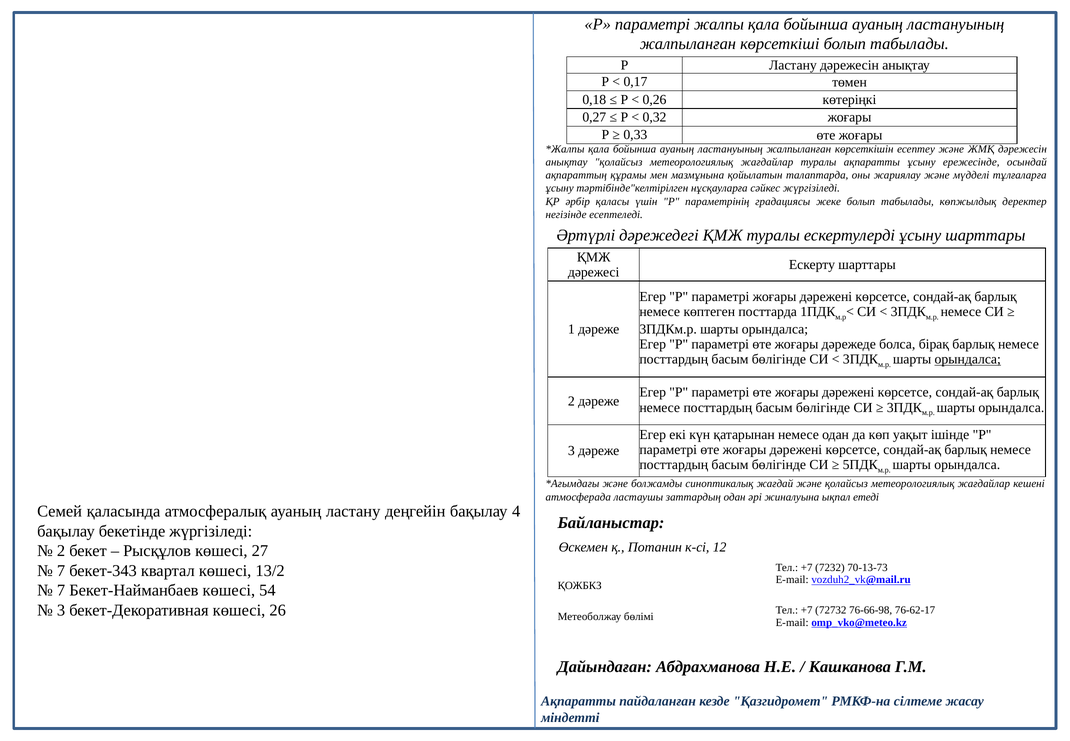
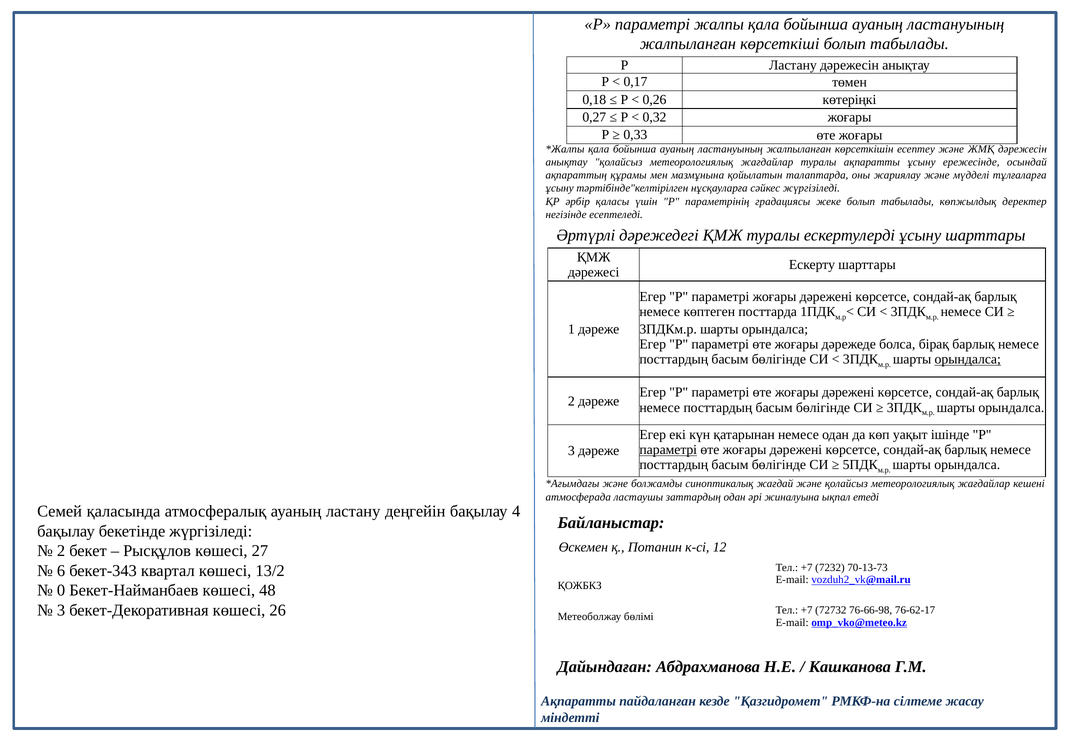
параметрі at (668, 450) underline: none -> present
7 at (61, 571): 7 -> 6
7 at (61, 590): 7 -> 0
54: 54 -> 48
